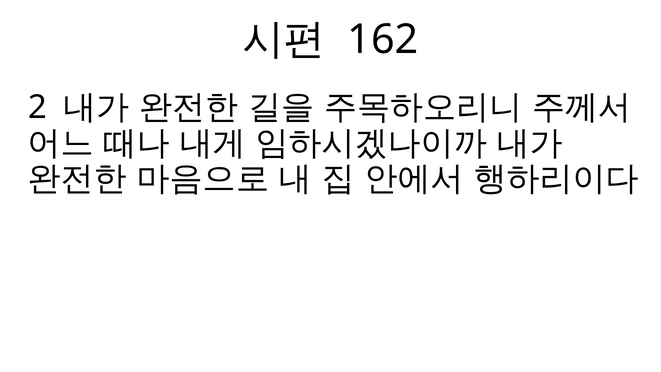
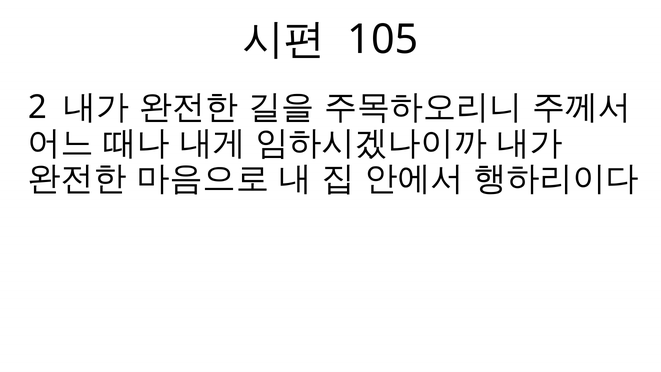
162: 162 -> 105
